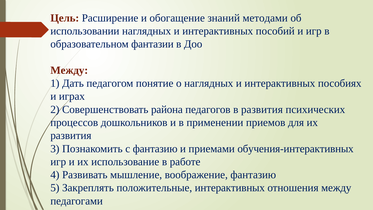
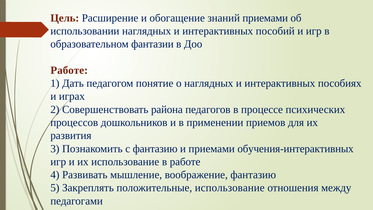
знаний методами: методами -> приемами
Между at (69, 70): Между -> Работе
в развития: развития -> процессе
положительные интерактивных: интерактивных -> использование
